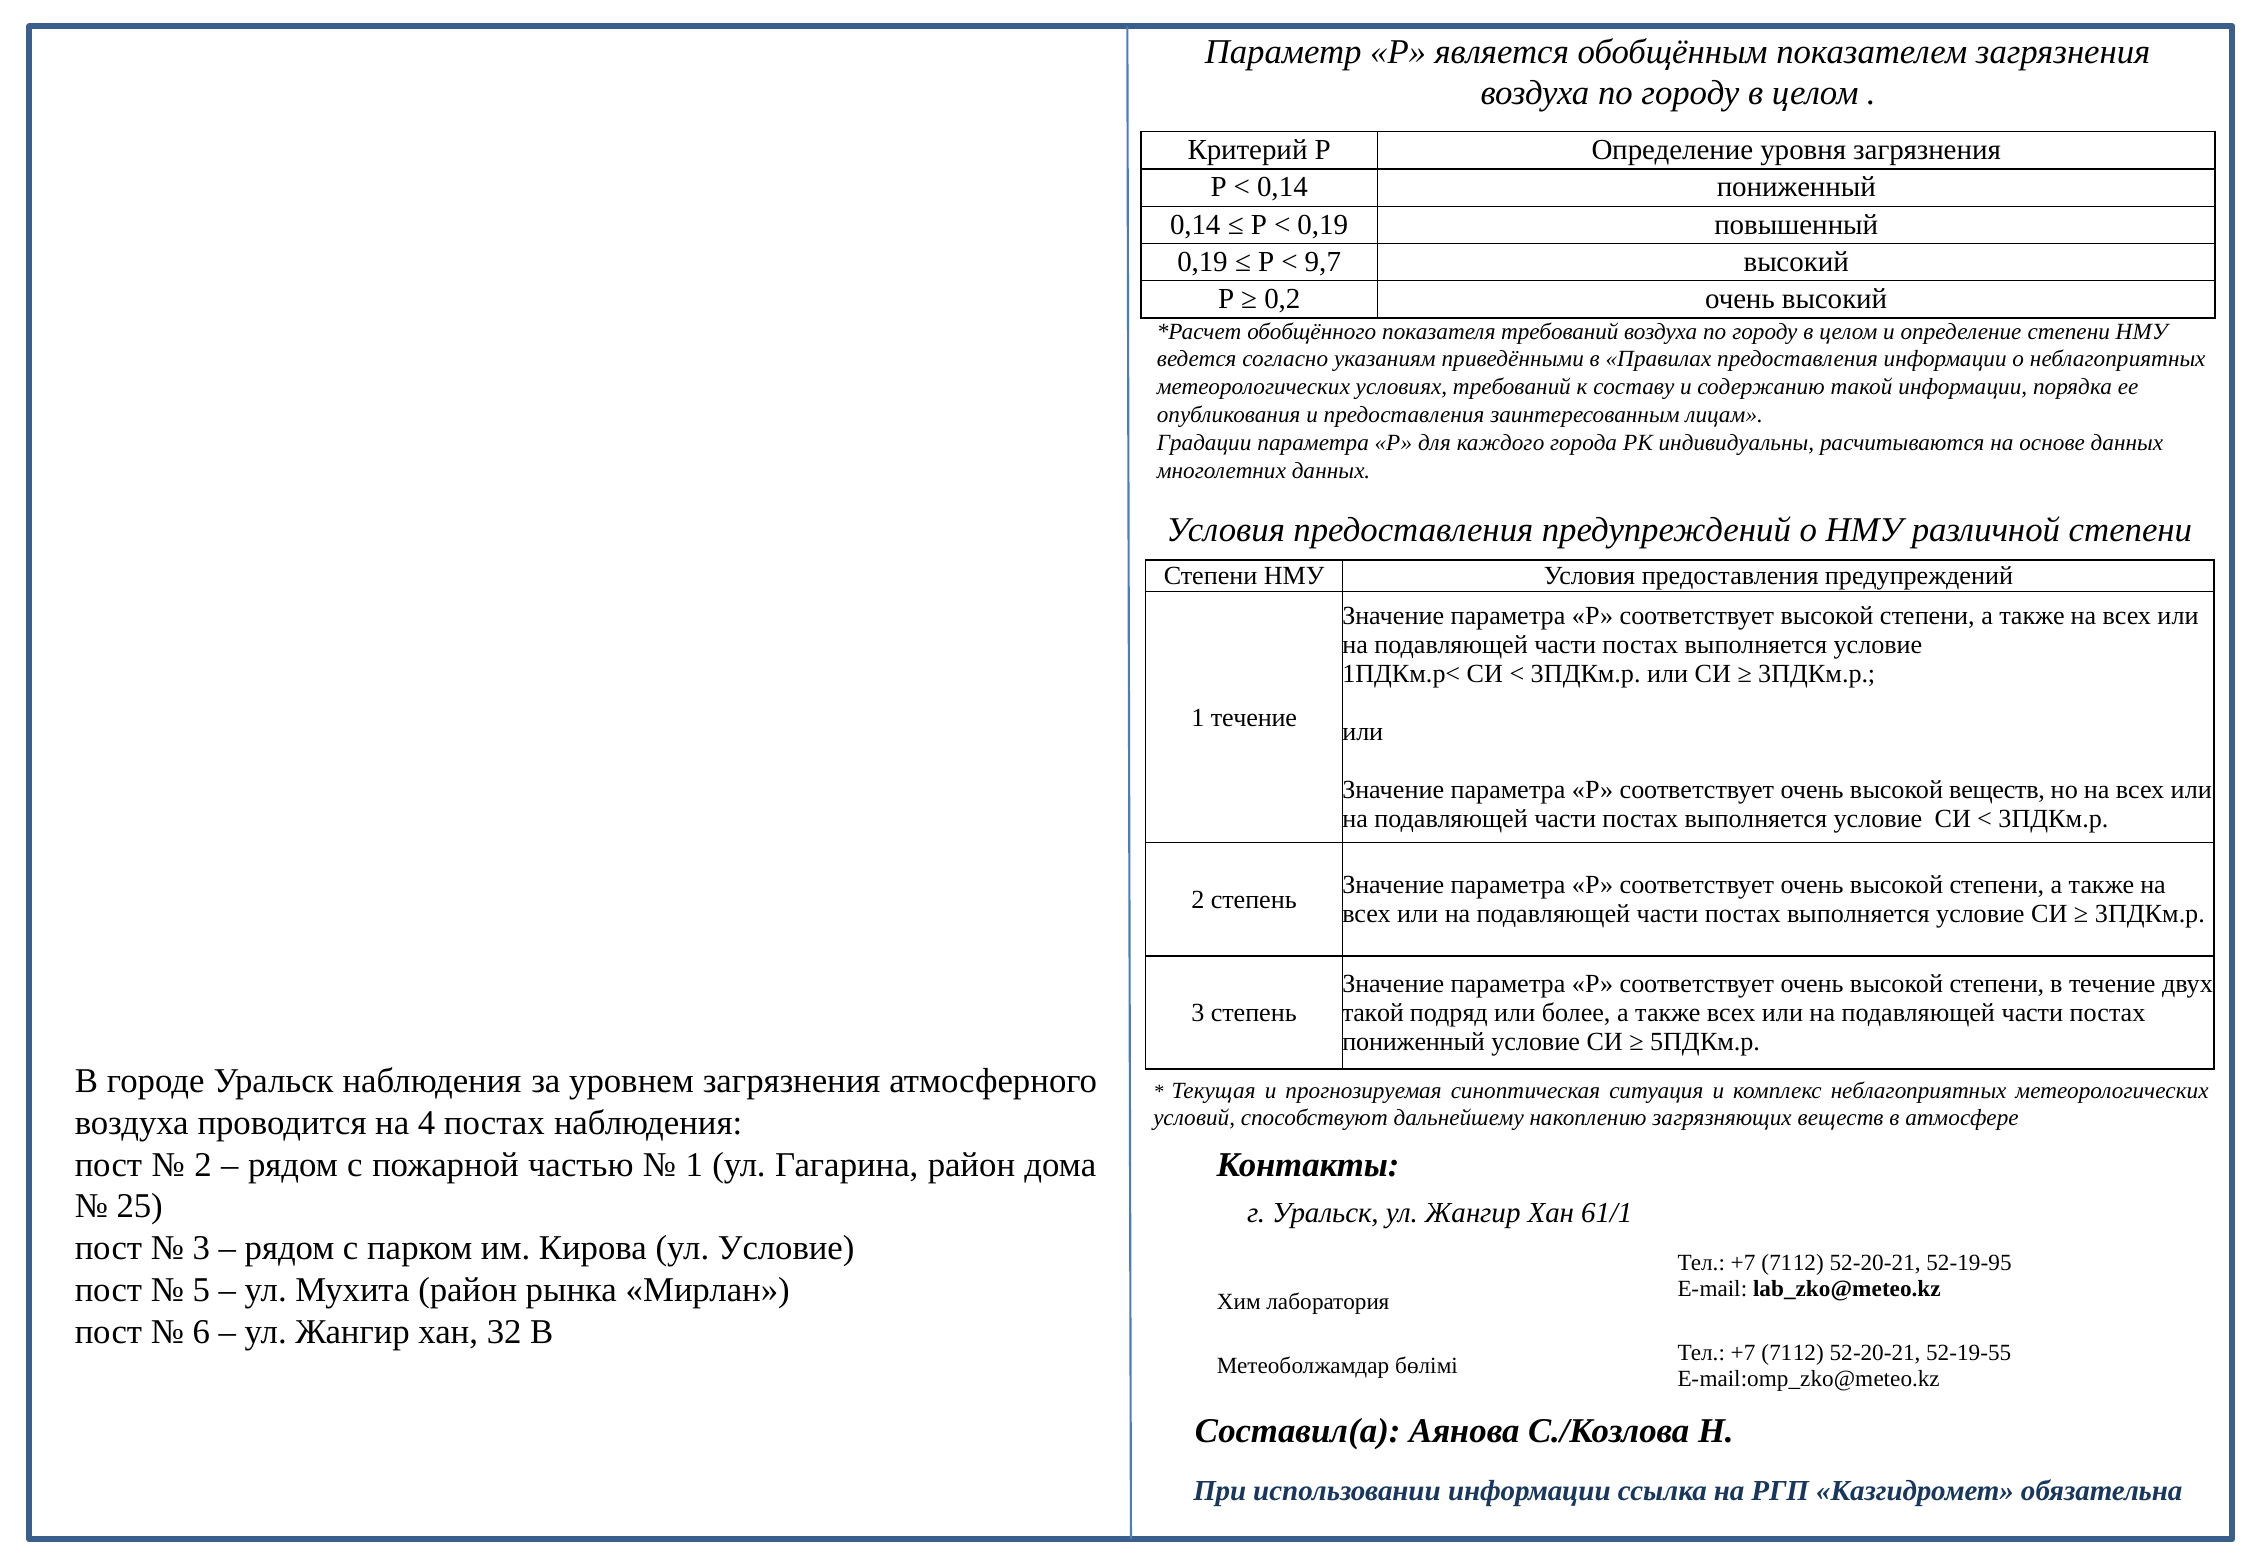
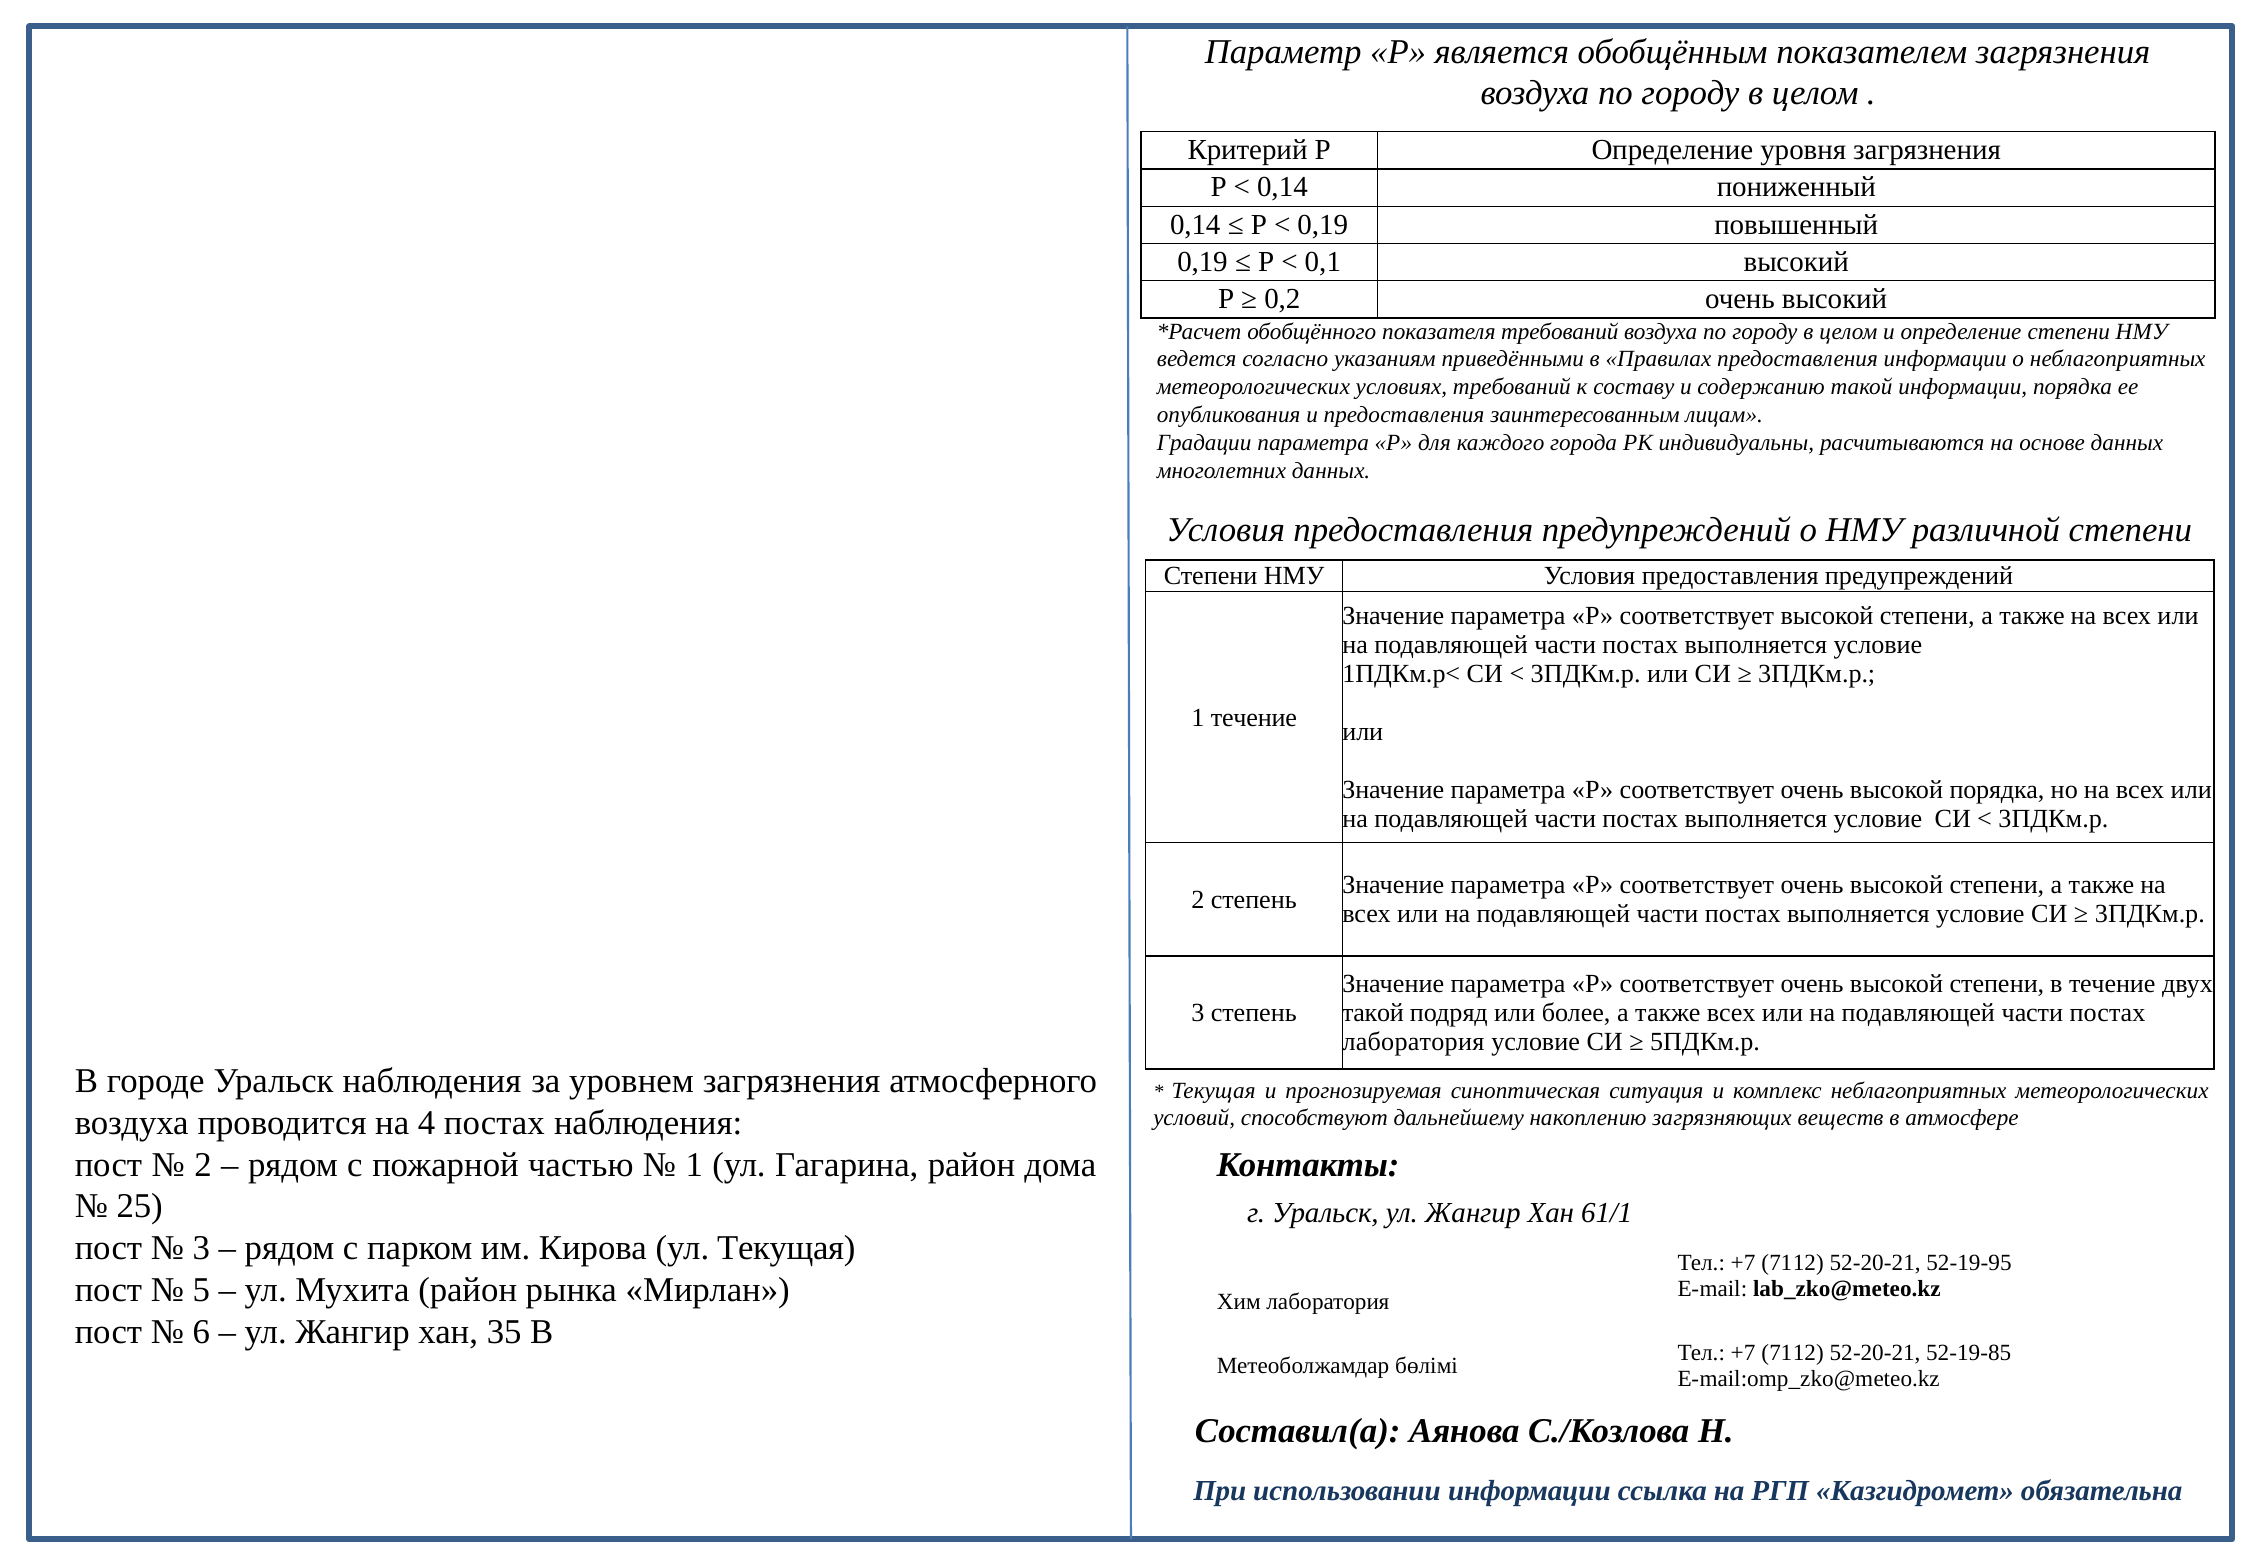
9,7: 9,7 -> 0,1
высокой веществ: веществ -> порядка
пониженный at (1414, 1042): пониженный -> лаборатория
ул Условие: Условие -> Текущая
32: 32 -> 35
52-19-55: 52-19-55 -> 52-19-85
